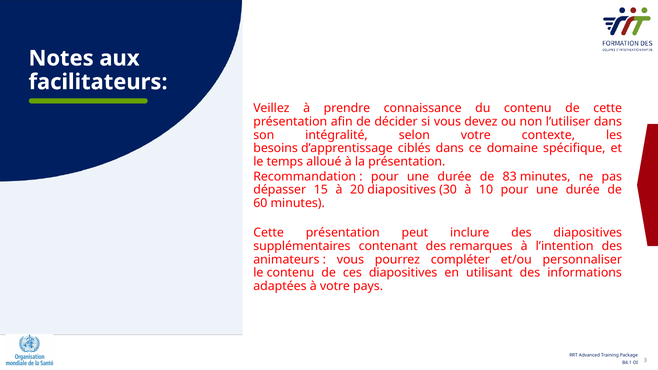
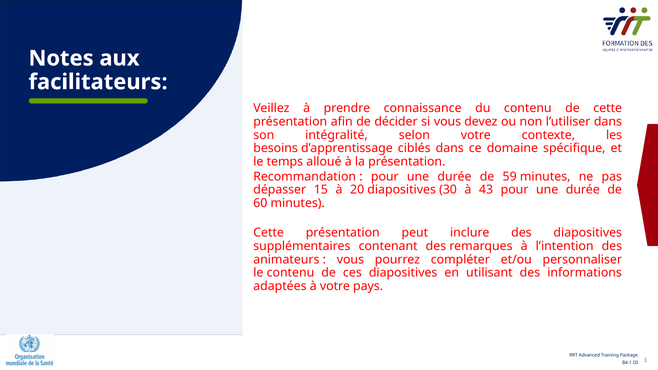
83: 83 -> 59
10: 10 -> 43
